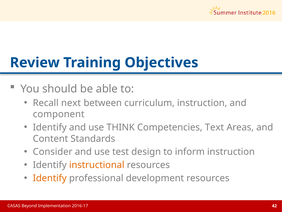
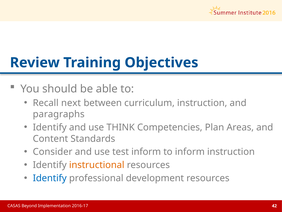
component: component -> paragraphs
Text: Text -> Plan
test design: design -> inform
Identify at (50, 178) colour: orange -> blue
